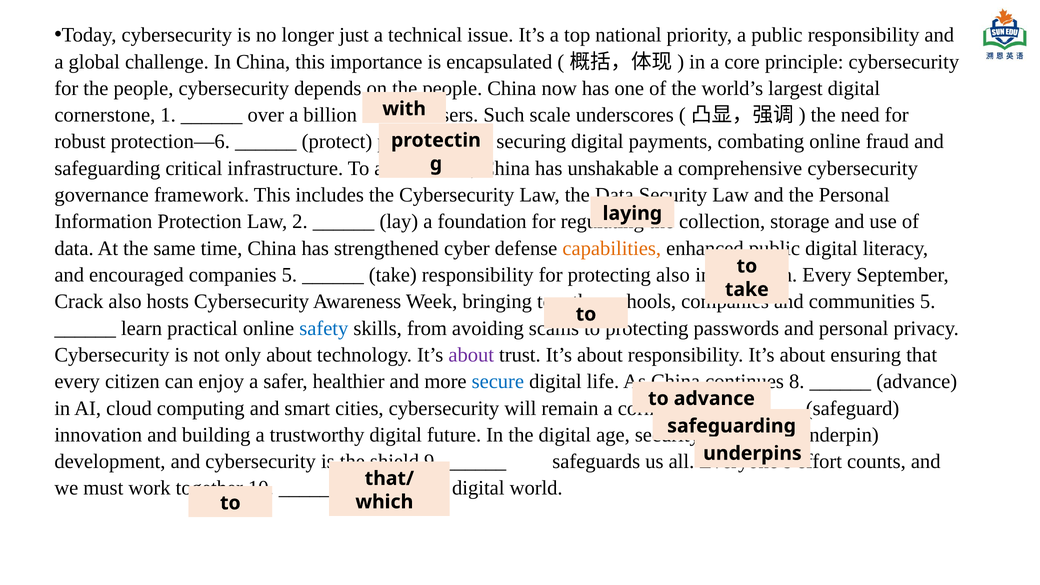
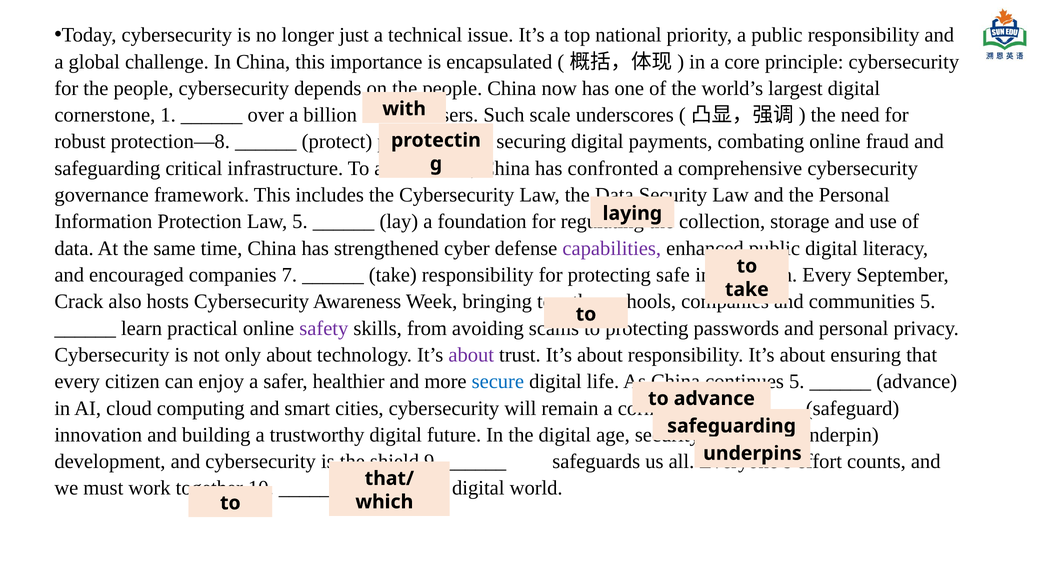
protection—6: protection—6 -> protection—8
unshakable: unshakable -> confronted
Law 2: 2 -> 5
capabilities colour: orange -> purple
companies 5: 5 -> 7
protecting also: also -> safe
safety colour: blue -> purple
8 at (797, 382): 8 -> 5
